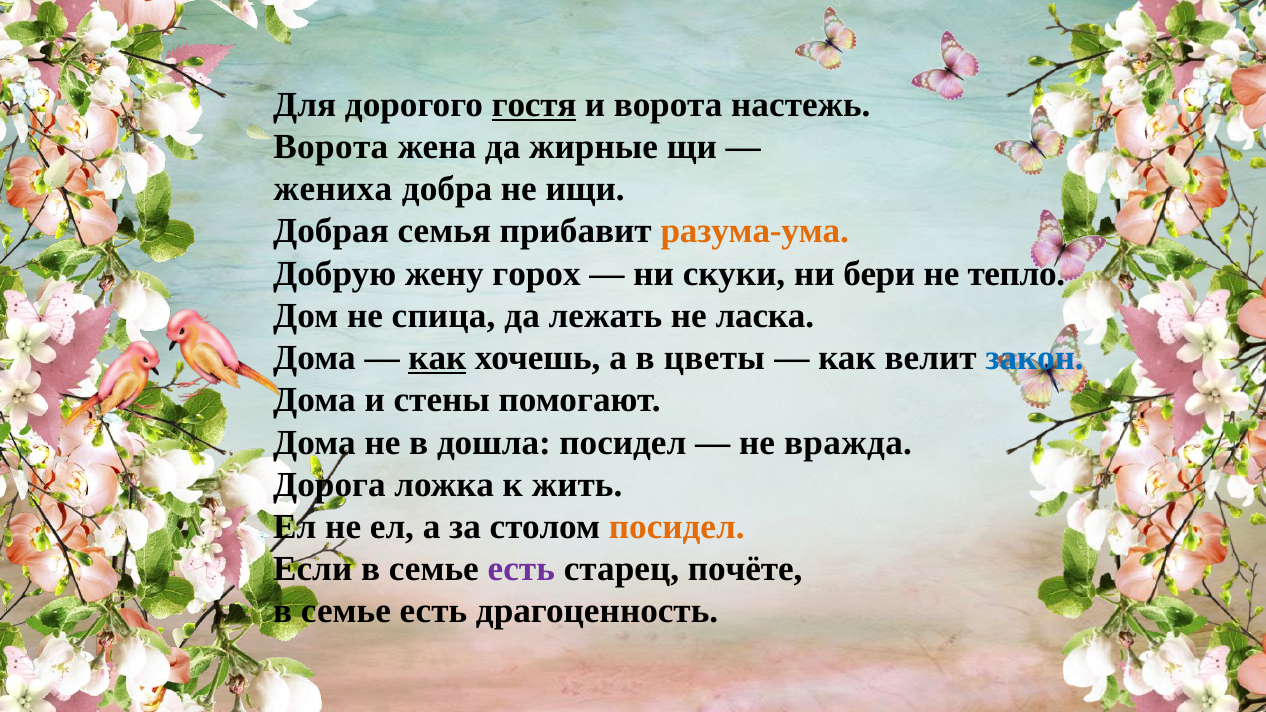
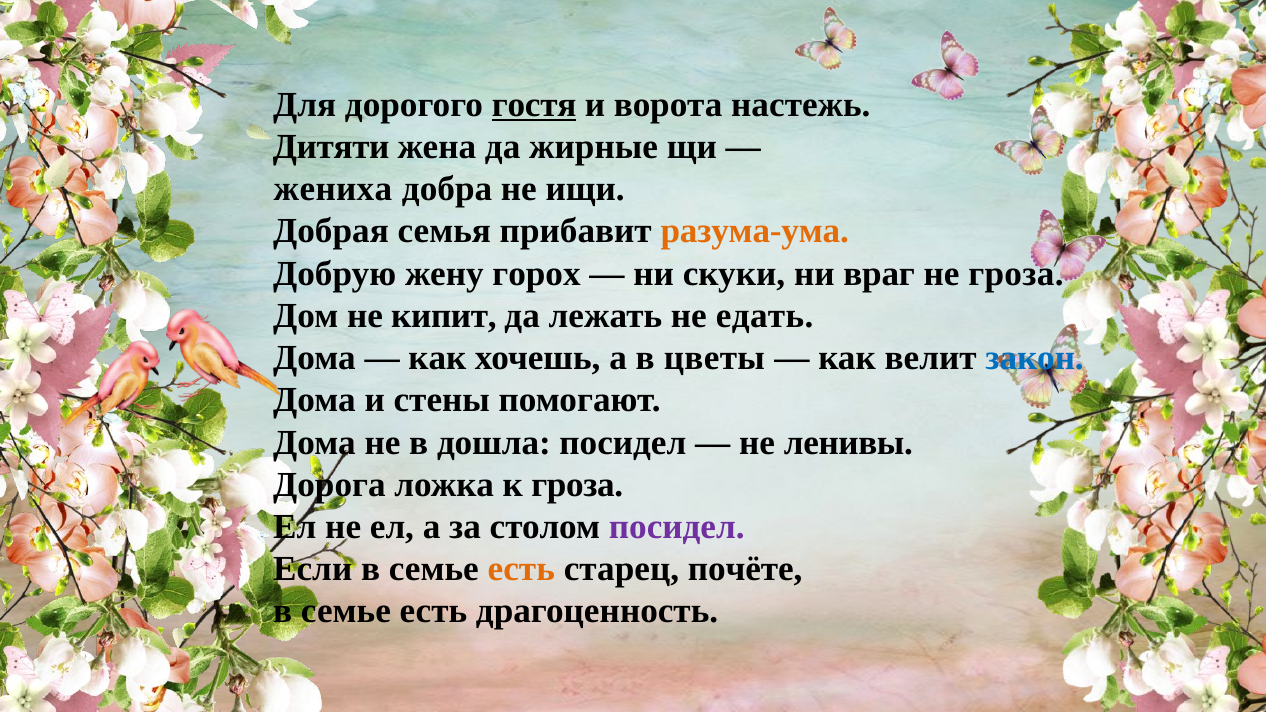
Ворота at (331, 147): Ворота -> Дитяти
бери: бери -> враг
не тепло: тепло -> гроза
спица: спица -> кипит
ласка: ласка -> едать
как at (437, 358) underline: present -> none
вражда: вражда -> ленивы
к жить: жить -> гроза
посидел at (677, 527) colour: orange -> purple
есть at (521, 569) colour: purple -> orange
